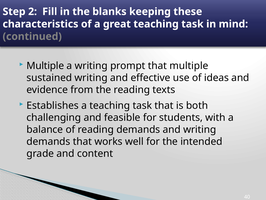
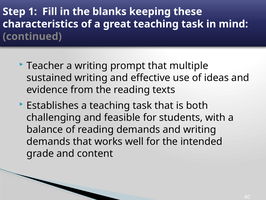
2: 2 -> 1
Multiple at (45, 66): Multiple -> Teacher
